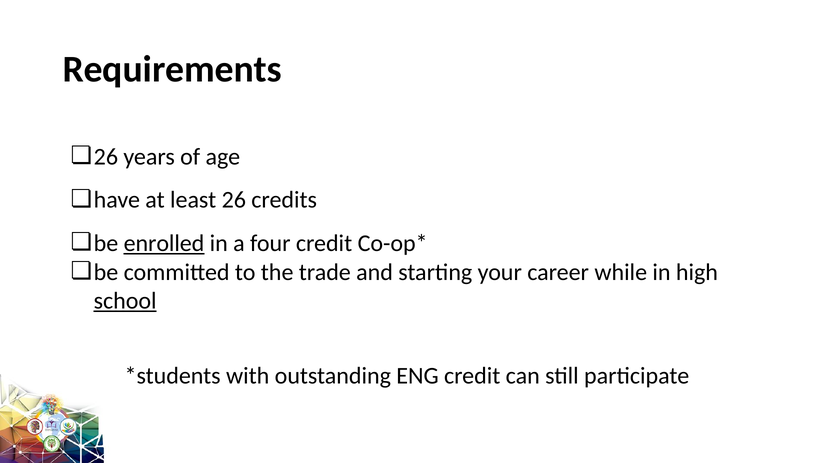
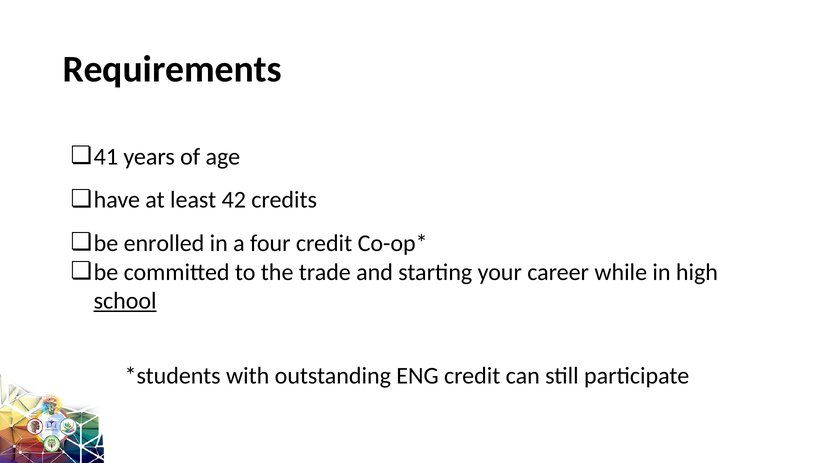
26 at (106, 157): 26 -> 41
least 26: 26 -> 42
enrolled underline: present -> none
